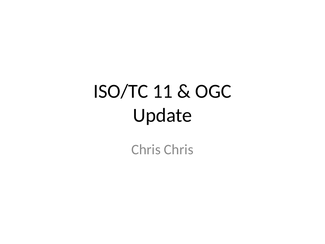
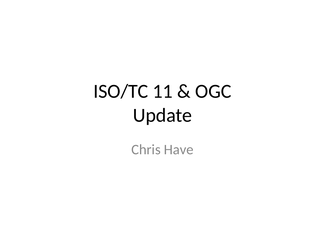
Chris Chris: Chris -> Have
